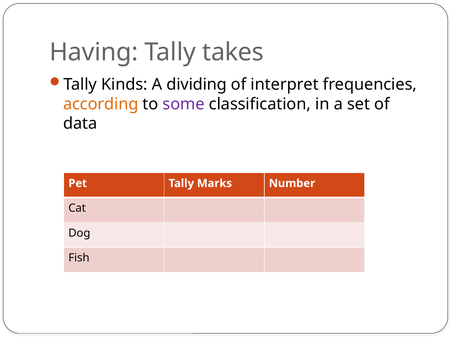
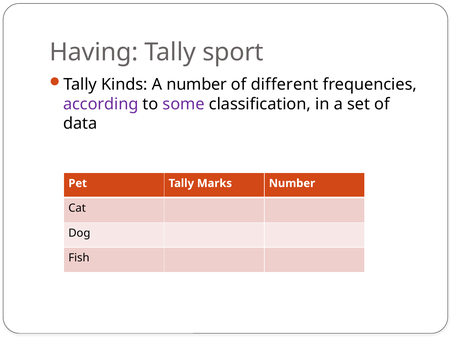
takes: takes -> sport
A dividing: dividing -> number
interpret: interpret -> different
according colour: orange -> purple
